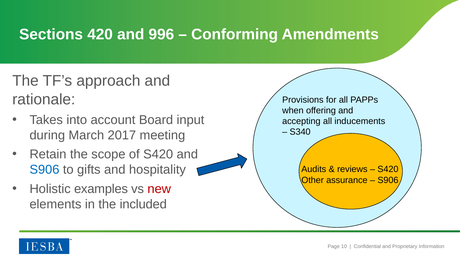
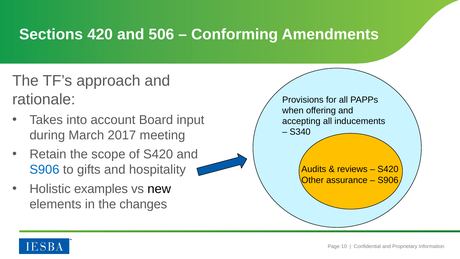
996: 996 -> 506
new colour: red -> black
included: included -> changes
